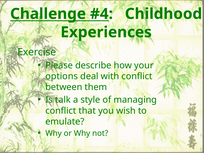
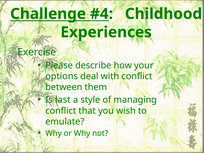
talk: talk -> last
